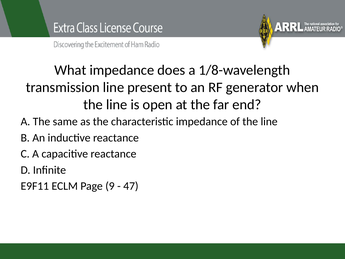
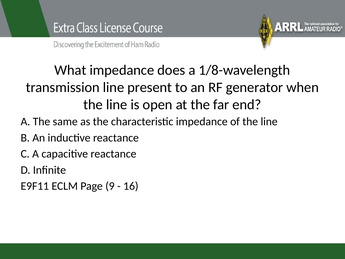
47: 47 -> 16
